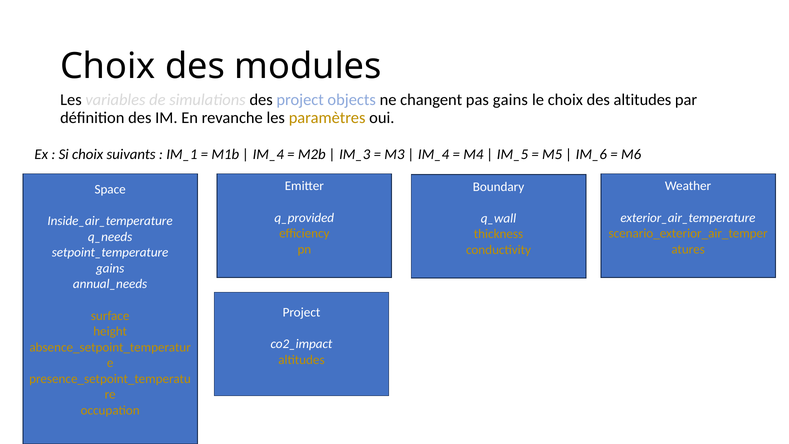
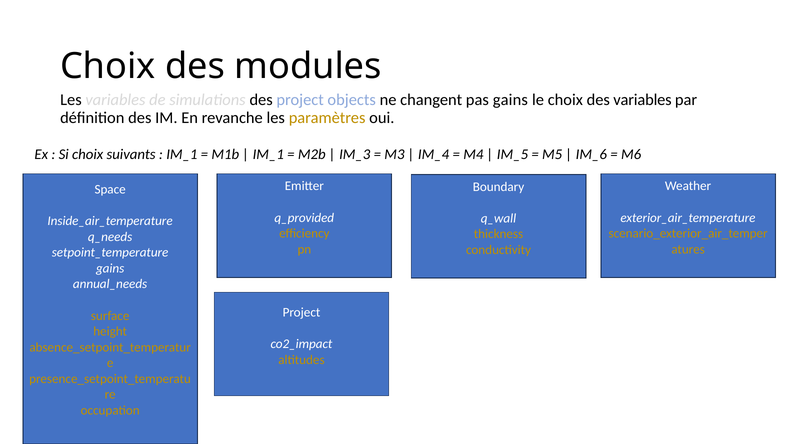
des altitudes: altitudes -> variables
IM_4 at (268, 154): IM_4 -> IM_1
